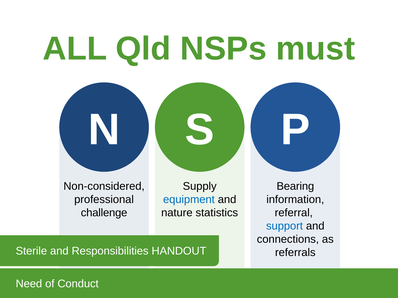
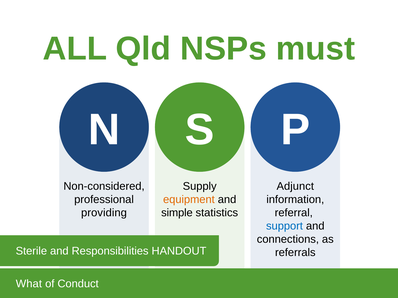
Bearing: Bearing -> Adjunct
equipment colour: blue -> orange
challenge: challenge -> providing
nature: nature -> simple
Need: Need -> What
